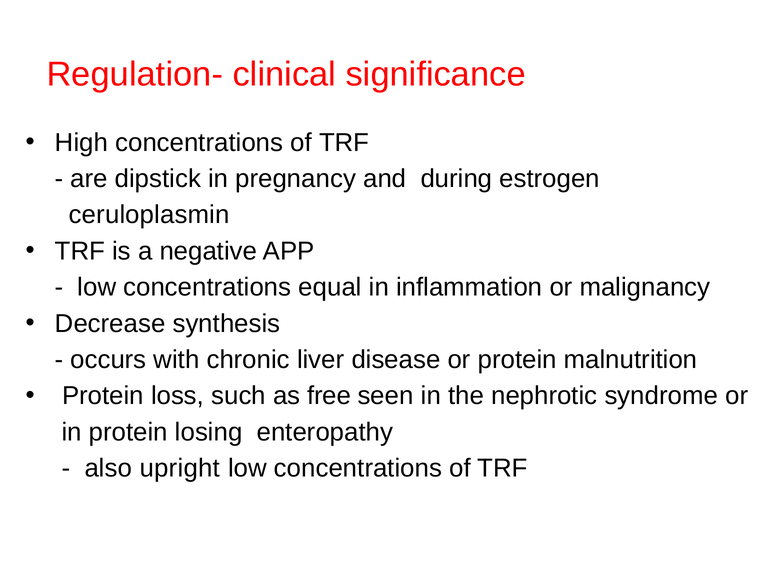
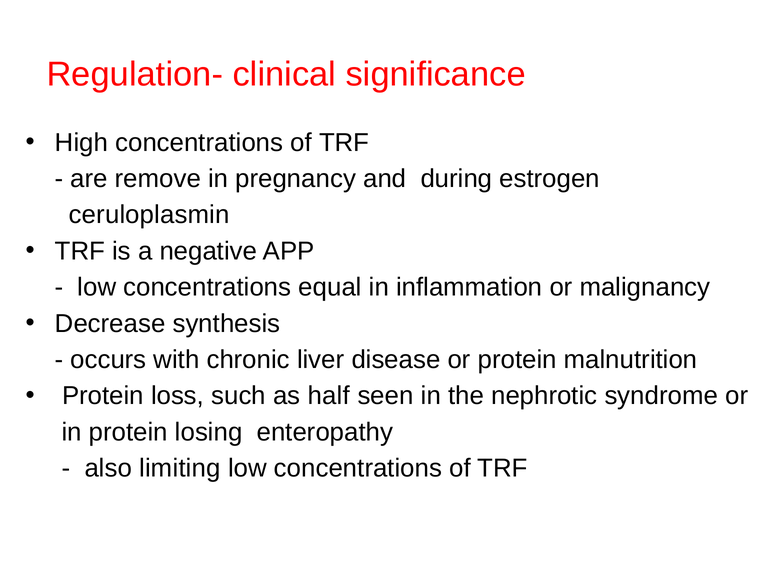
dipstick: dipstick -> remove
free: free -> half
upright: upright -> limiting
